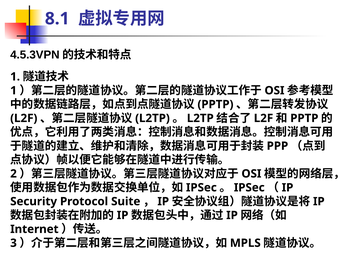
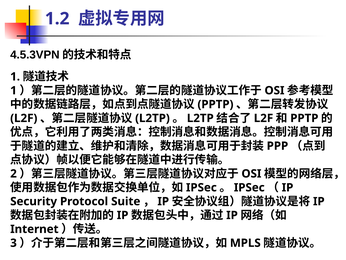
8.1: 8.1 -> 1.2
